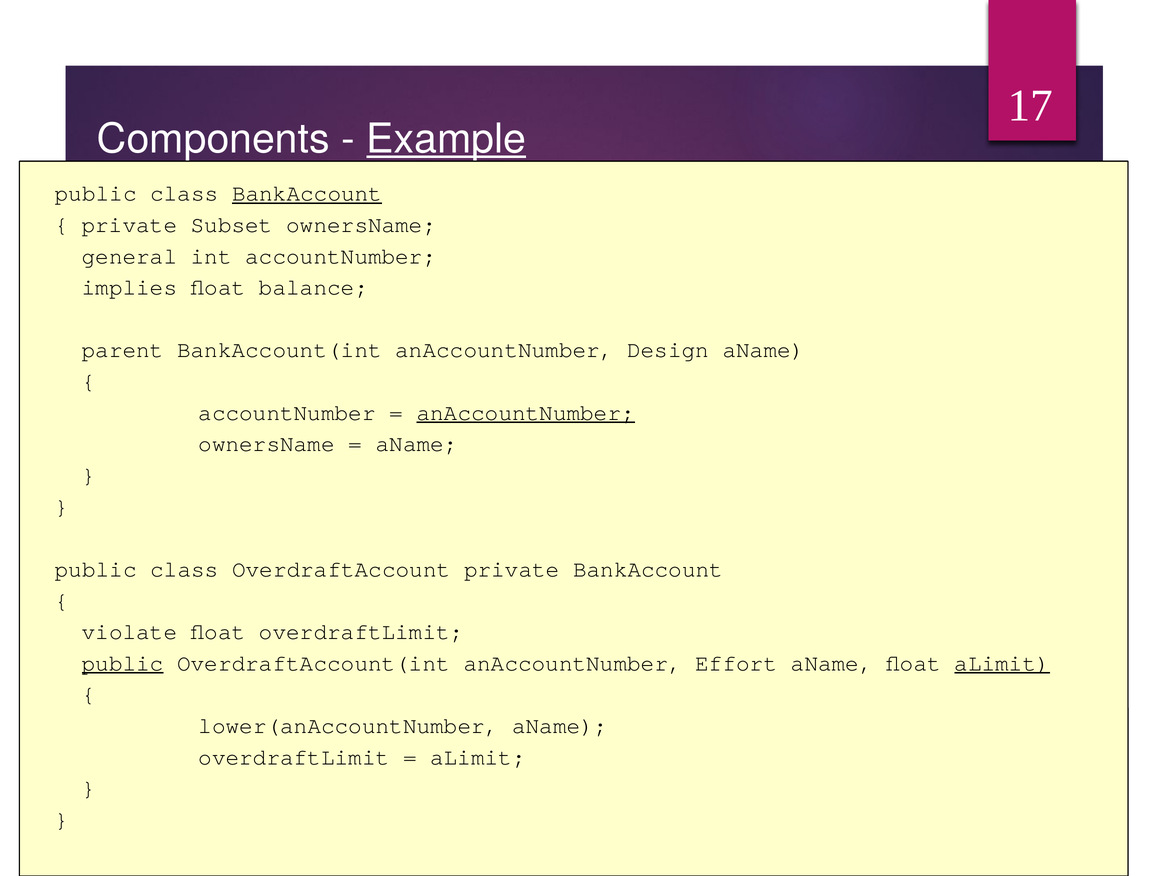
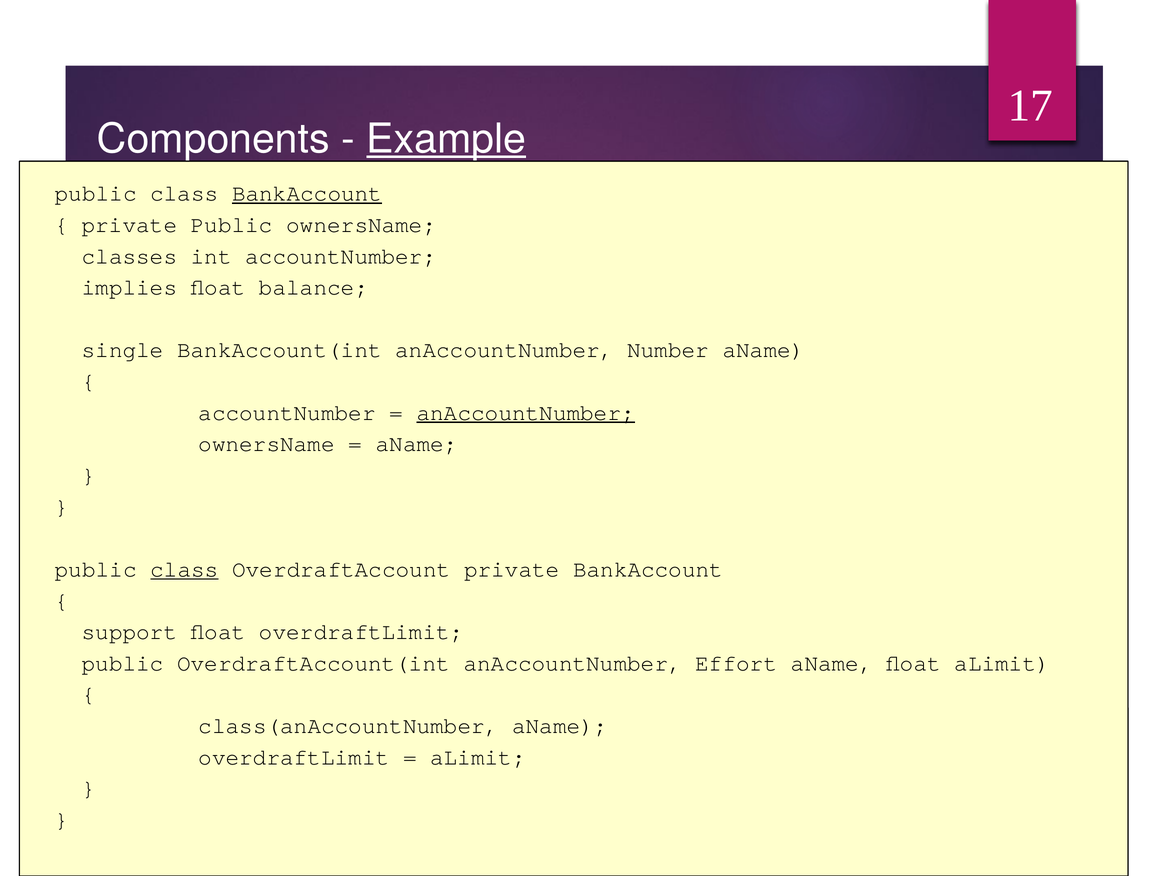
private Subset: Subset -> Public
general: general -> classes
parent: parent -> single
Design: Design -> Number
class at (184, 569) underline: none -> present
violate: violate -> support
public at (123, 663) underline: present -> none
aLimit at (1002, 663) underline: present -> none
lower(anAccountNumber: lower(anAccountNumber -> class(anAccountNumber
